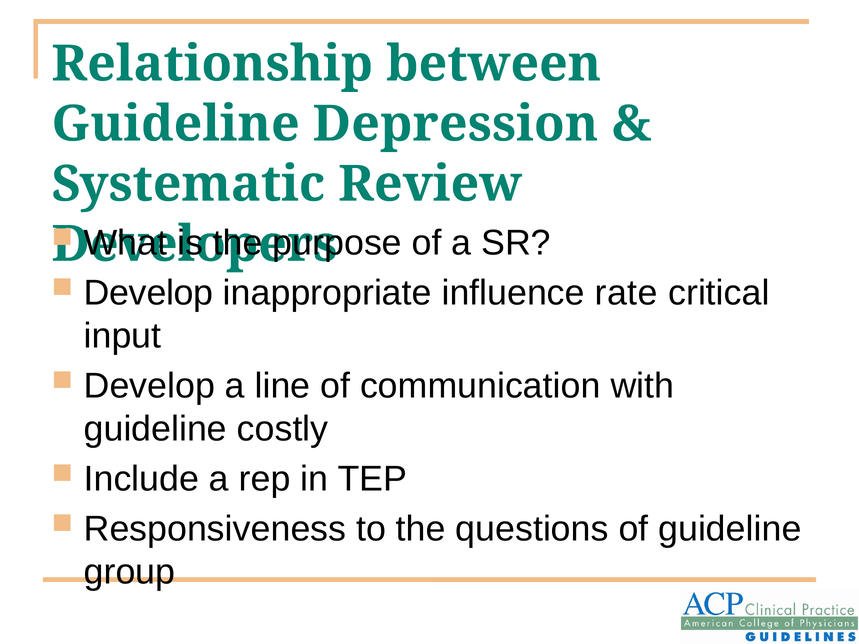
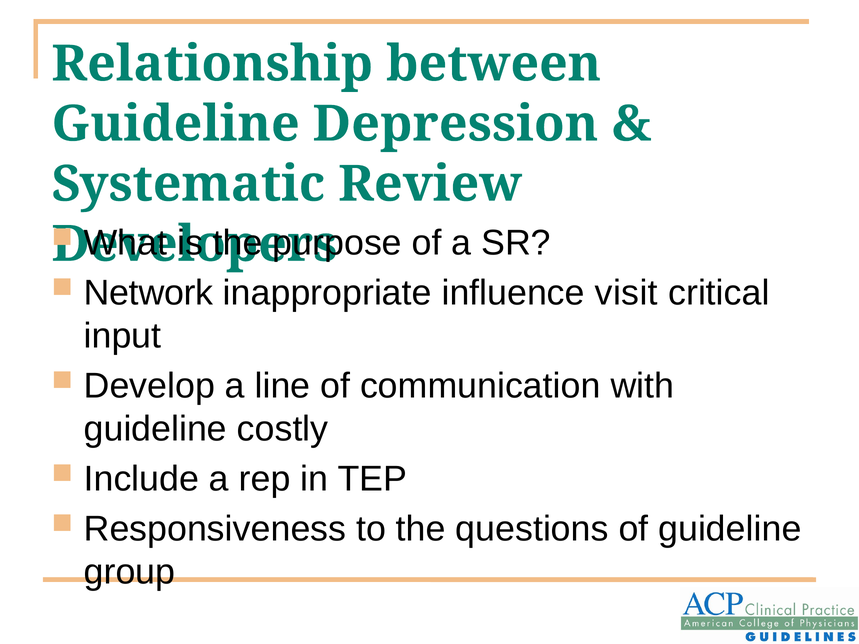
Develop at (149, 293): Develop -> Network
rate: rate -> visit
